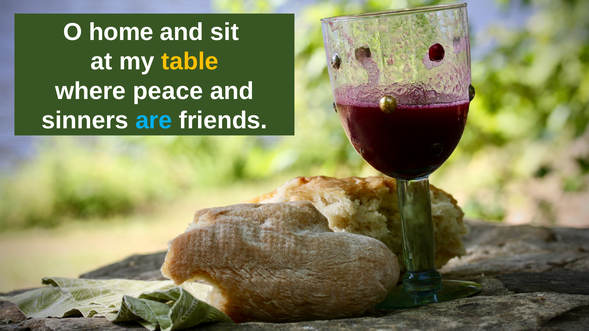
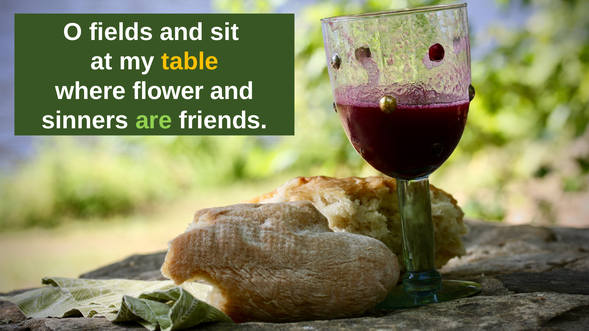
home: home -> fields
peace: peace -> flower
are colour: light blue -> light green
